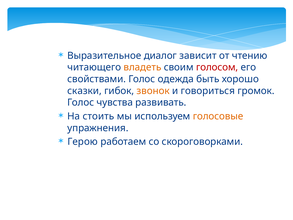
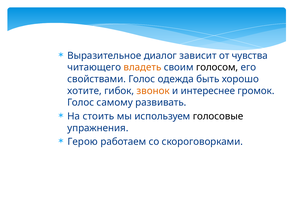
чтению: чтению -> чувства
голосом colour: red -> black
сказки: сказки -> хотите
говориться: говориться -> интереснее
чувства: чувства -> самому
голосовые colour: orange -> black
